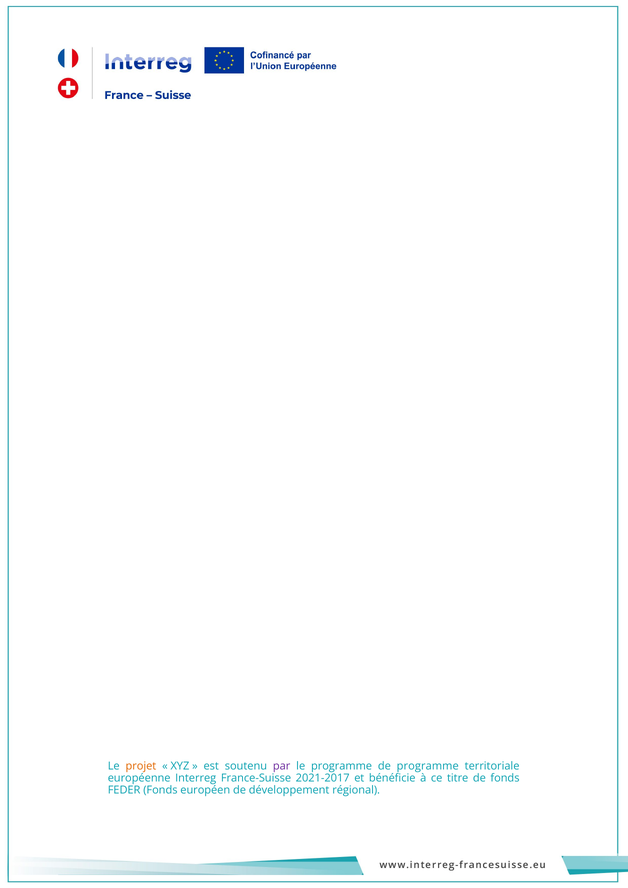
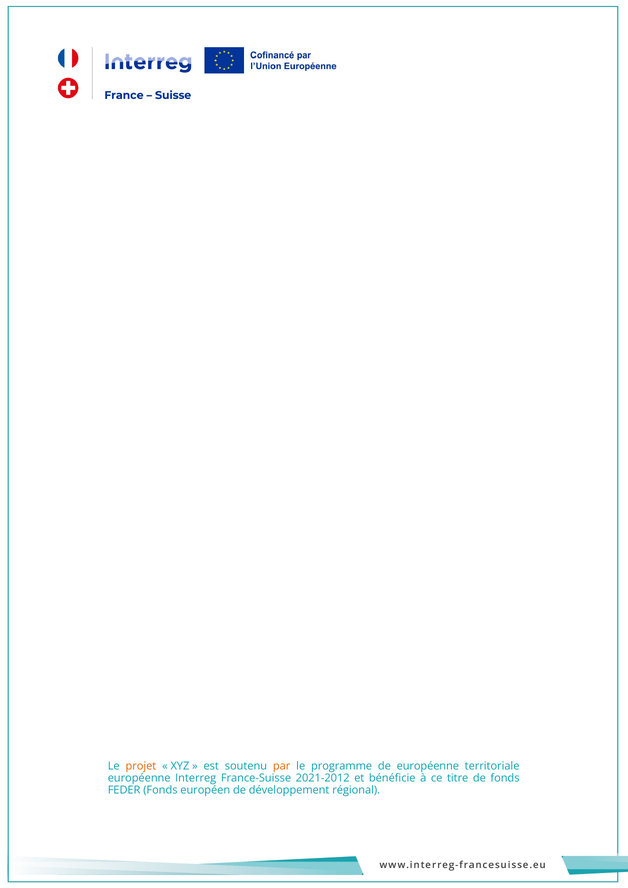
par colour: purple -> orange
de programme: programme -> européenne
2021-2017: 2021-2017 -> 2021-2012
